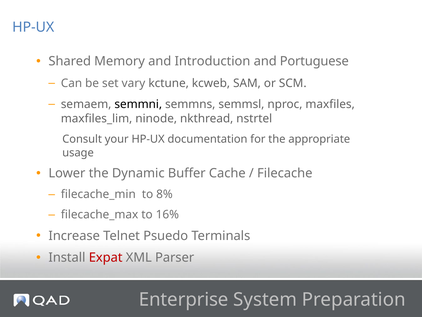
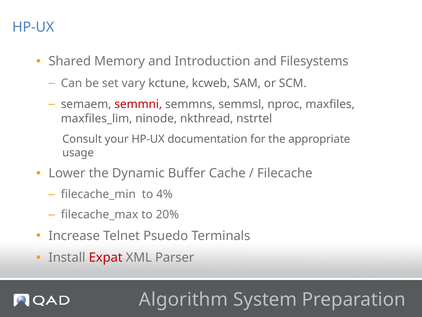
Portuguese: Portuguese -> Filesystems
semmni colour: black -> red
8%: 8% -> 4%
16%: 16% -> 20%
Enterprise: Enterprise -> Algorithm
